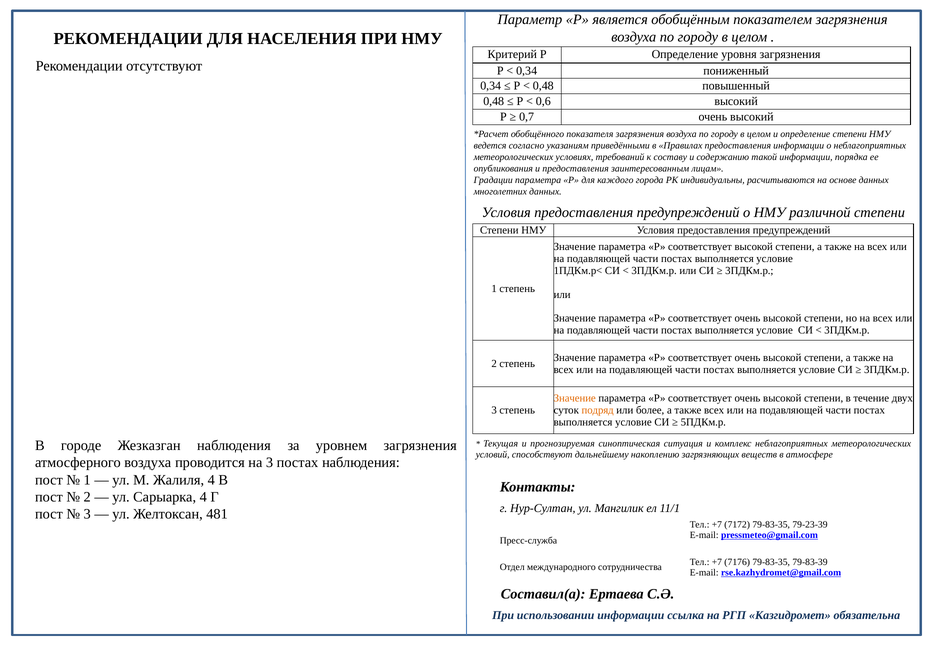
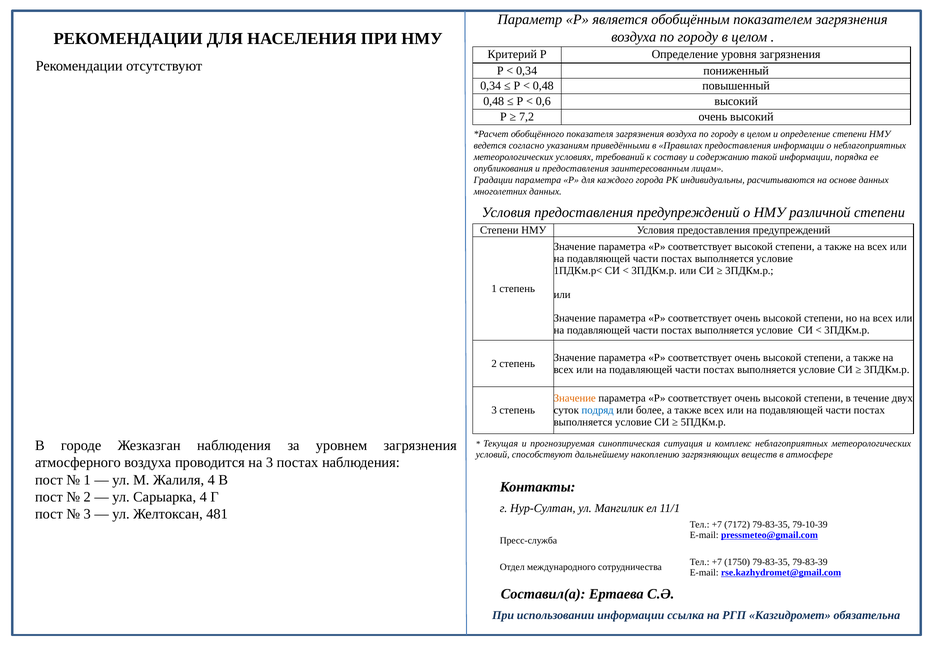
0,7: 0,7 -> 7,2
подряд colour: orange -> blue
79-23-39: 79-23-39 -> 79-10-39
7176: 7176 -> 1750
